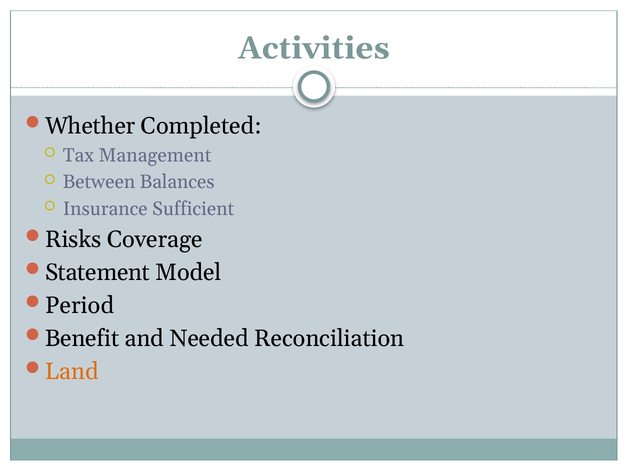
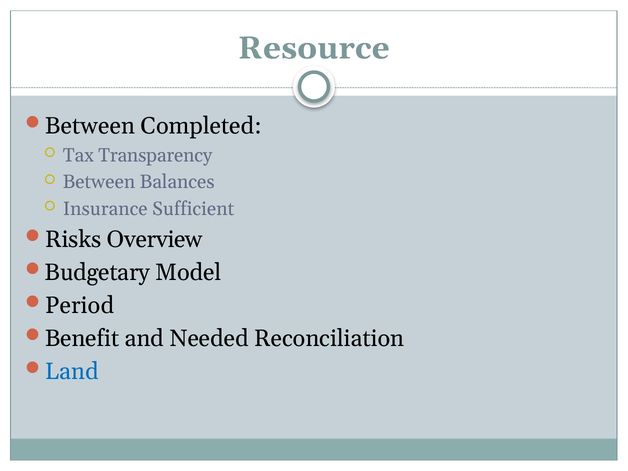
Activities: Activities -> Resource
Whether at (90, 126): Whether -> Between
Management: Management -> Transparency
Coverage: Coverage -> Overview
Statement: Statement -> Budgetary
Land colour: orange -> blue
